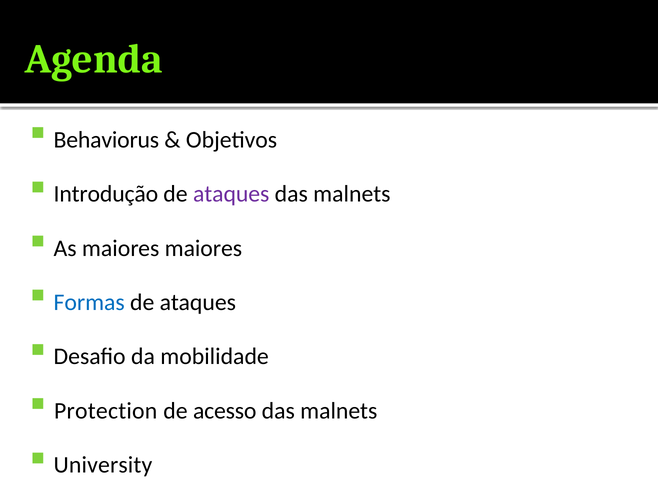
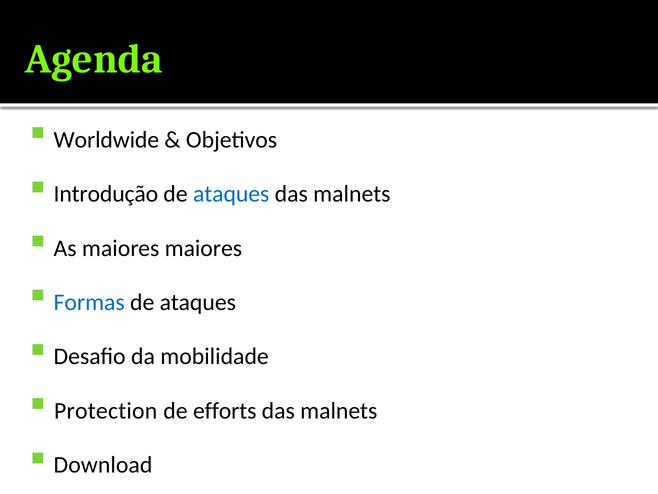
Behaviorus: Behaviorus -> Worldwide
ataques at (231, 194) colour: purple -> blue
acesso: acesso -> efforts
University: University -> Download
